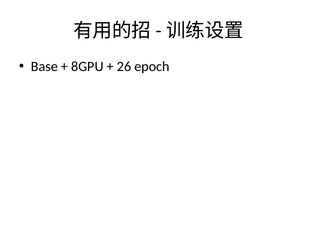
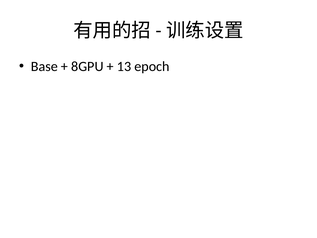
26: 26 -> 13
